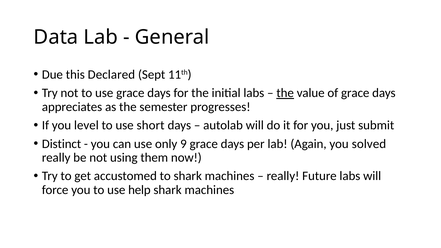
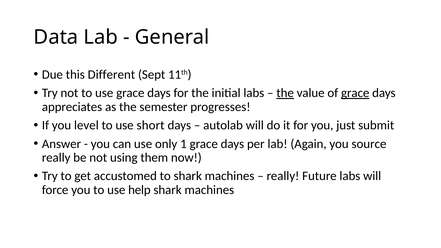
Declared: Declared -> Different
grace at (355, 93) underline: none -> present
Distinct: Distinct -> Answer
9: 9 -> 1
solved: solved -> source
